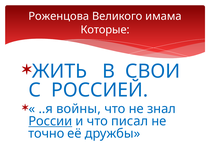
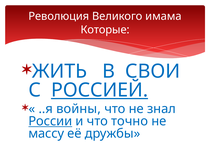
Роженцова: Роженцова -> Революция
РОССИЕЙ underline: none -> present
писал: писал -> точно
точно: точно -> массу
